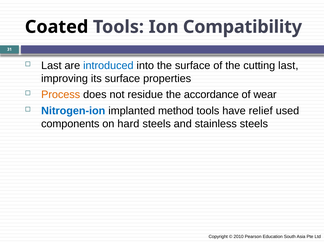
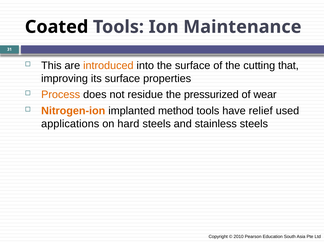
Compatibility: Compatibility -> Maintenance
Last at (51, 66): Last -> This
introduced colour: blue -> orange
cutting last: last -> that
accordance: accordance -> pressurized
Nitrogen-ion colour: blue -> orange
components: components -> applications
